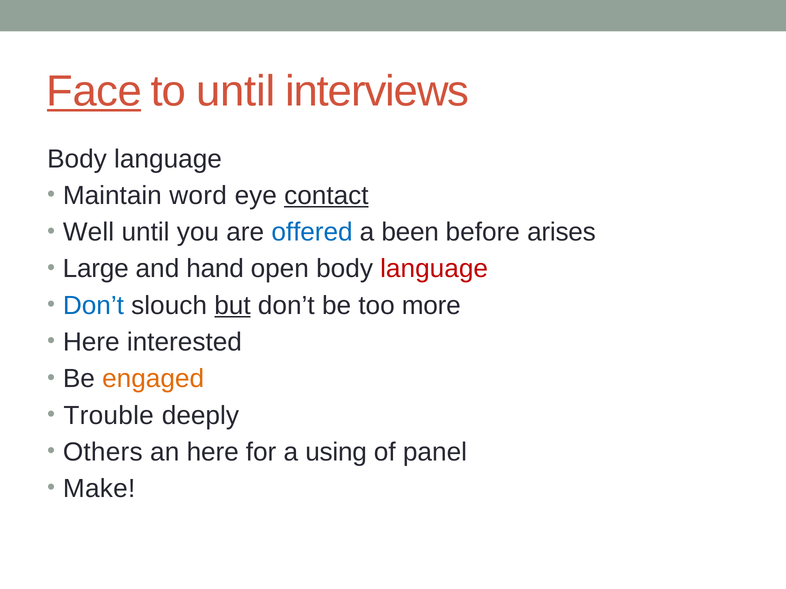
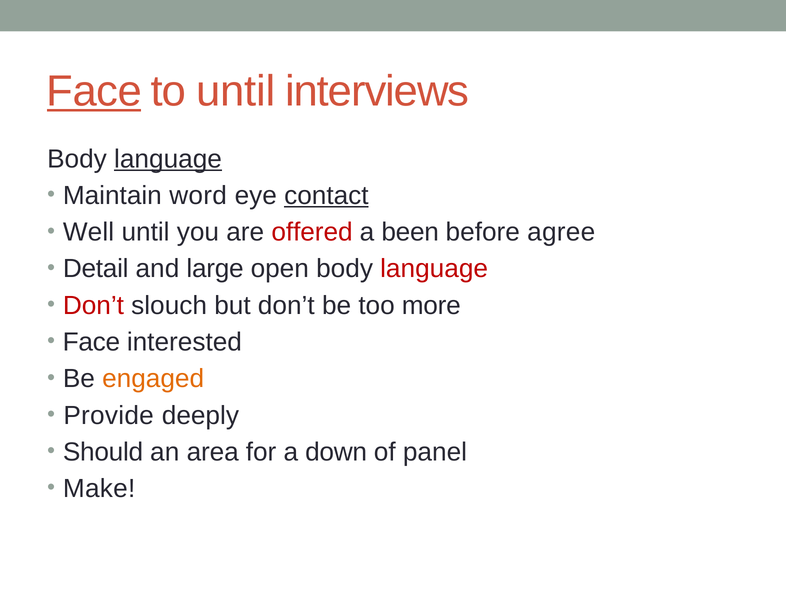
language at (168, 159) underline: none -> present
offered colour: blue -> red
arises: arises -> agree
Large: Large -> Detail
hand: hand -> large
Don’t at (93, 306) colour: blue -> red
but underline: present -> none
Here at (91, 342): Here -> Face
Trouble: Trouble -> Provide
Others: Others -> Should
an here: here -> area
using: using -> down
